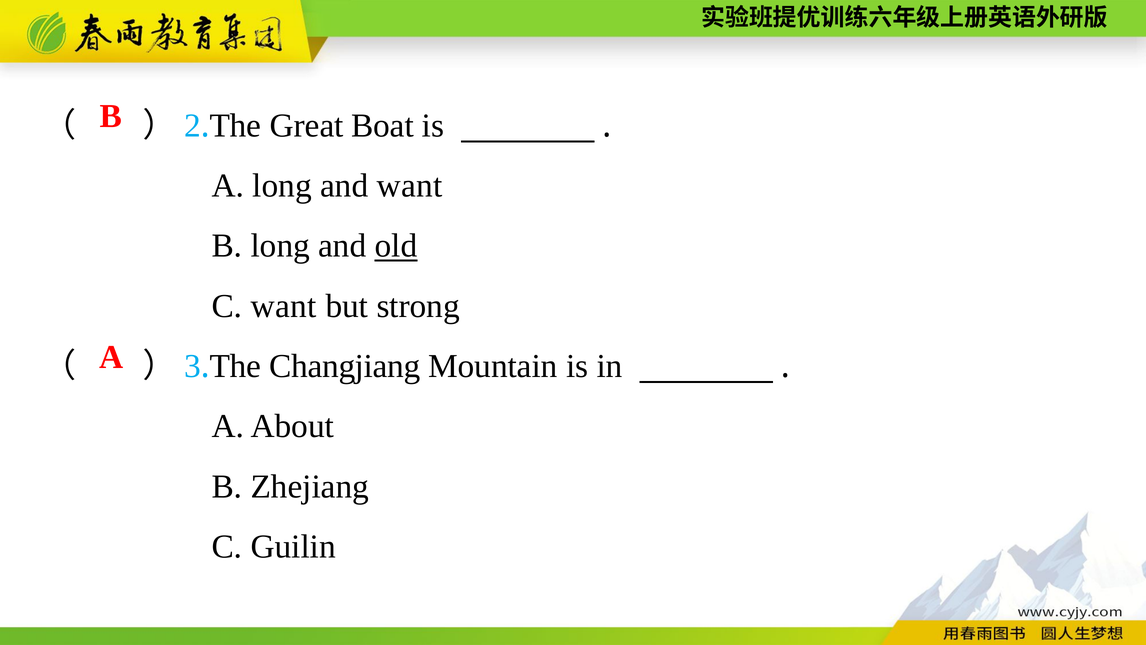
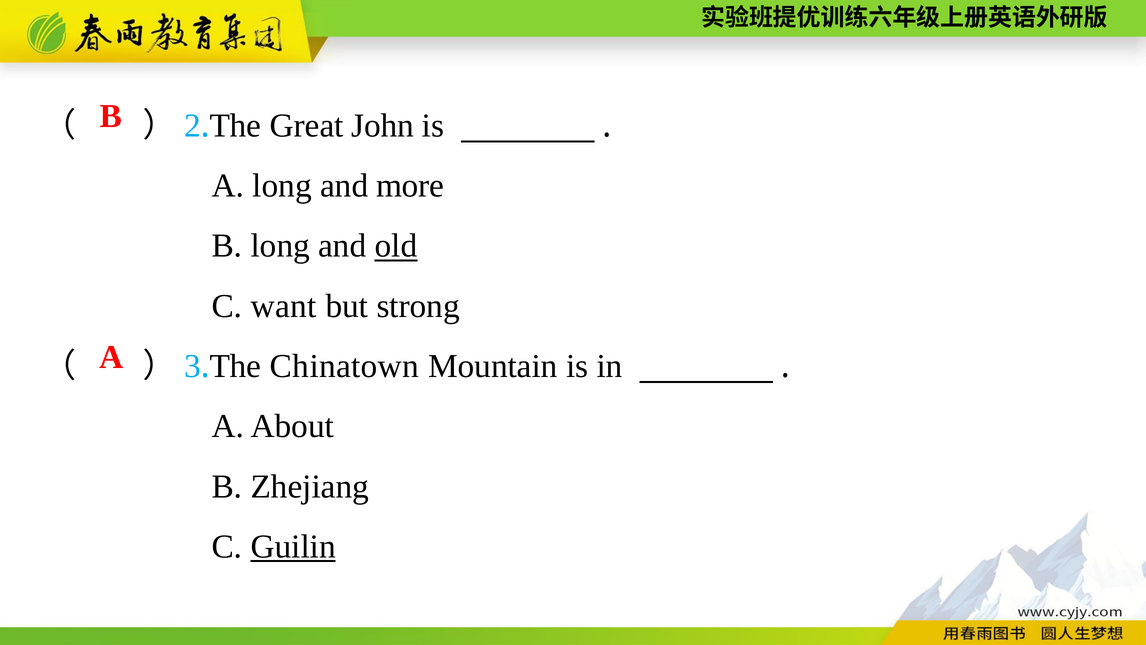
Boat: Boat -> John
and want: want -> more
Changjiang: Changjiang -> Chinatown
Guilin underline: none -> present
